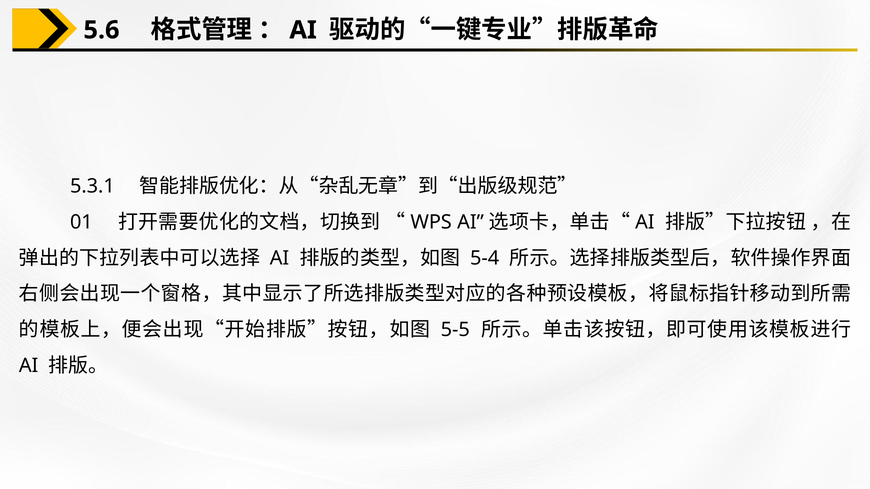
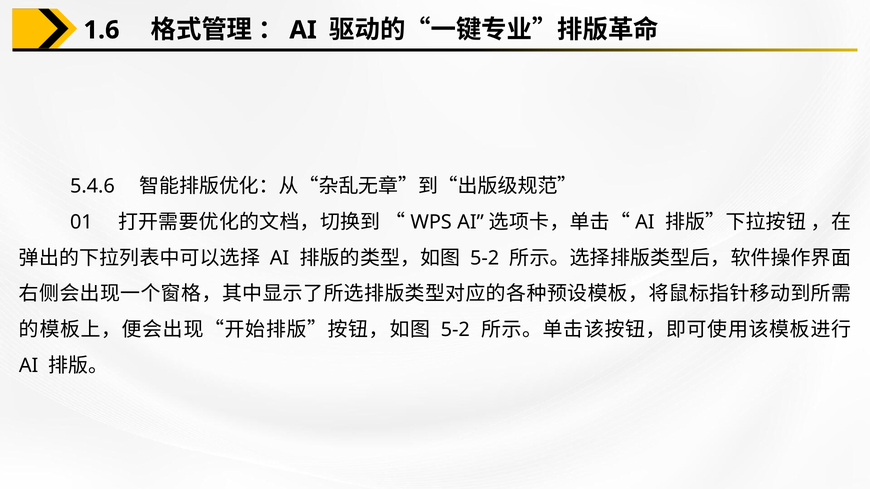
5.6: 5.6 -> 1.6
5.3.1: 5.3.1 -> 5.4.6
5-4 at (485, 258): 5-4 -> 5-2
5-5 at (455, 330): 5-5 -> 5-2
